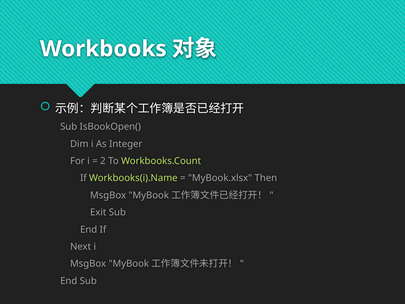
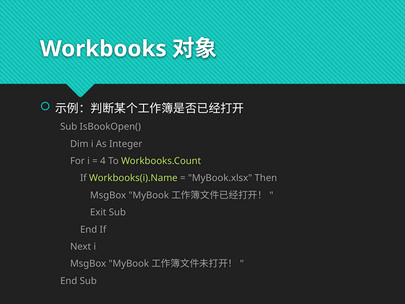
2: 2 -> 4
